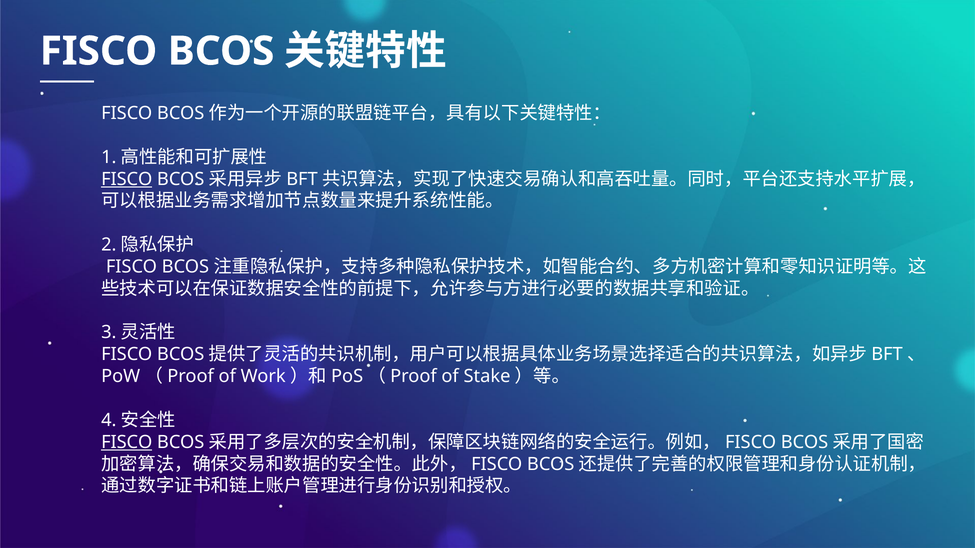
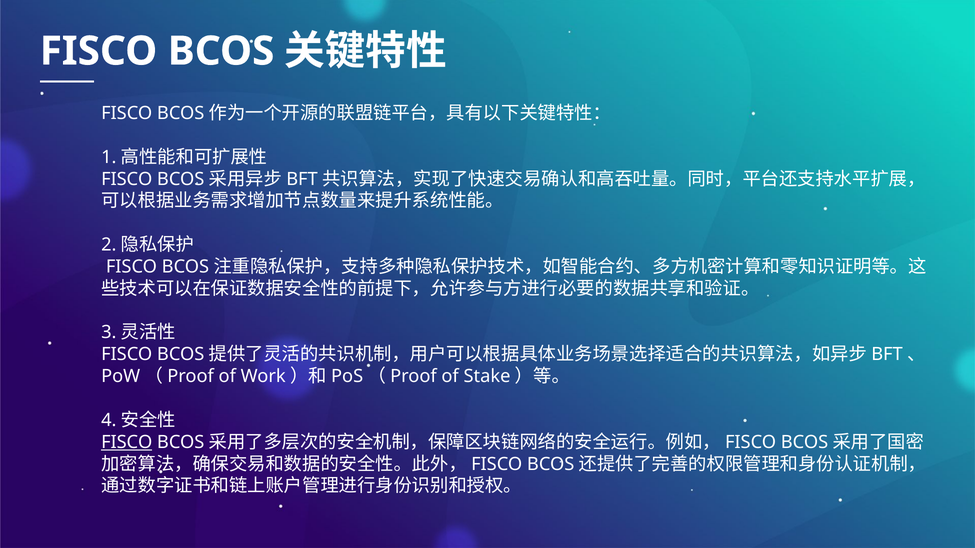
FISCO at (127, 179) underline: present -> none
